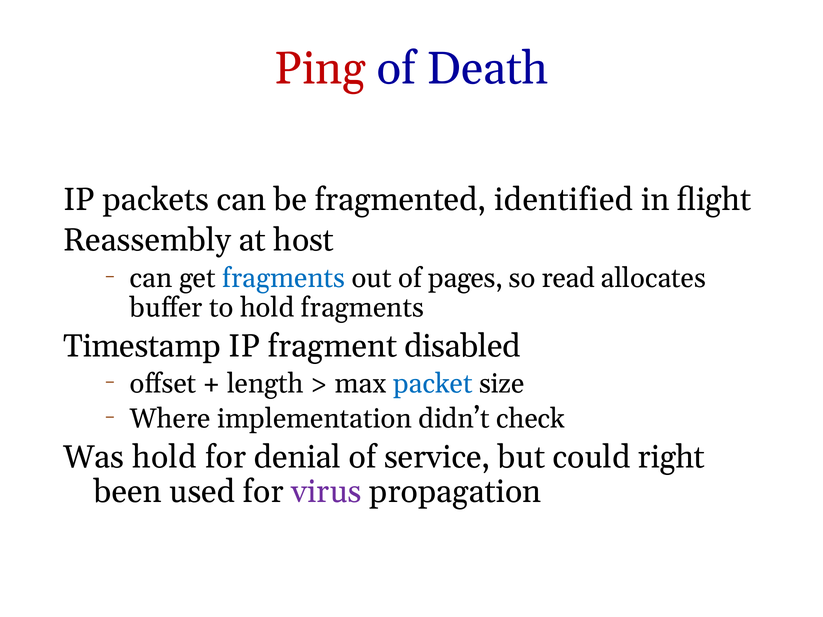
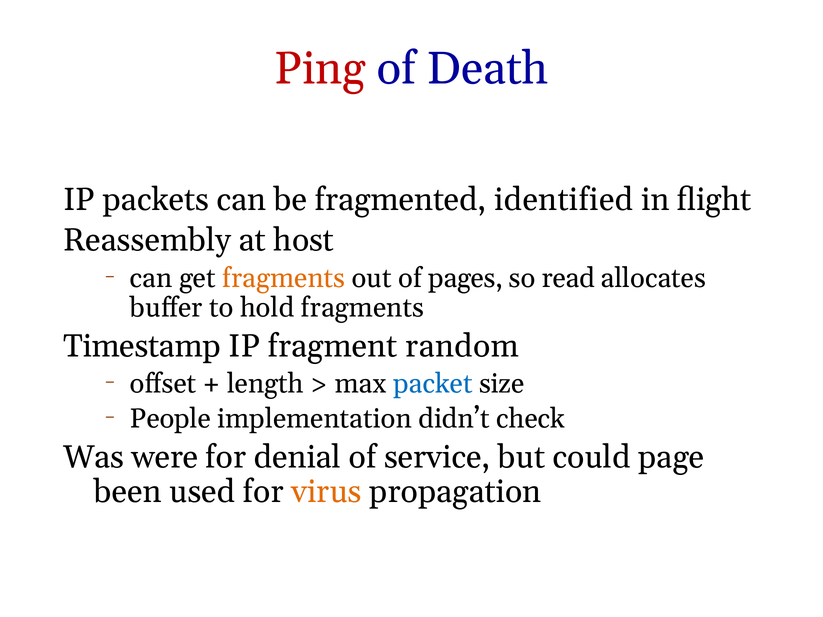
fragments at (284, 278) colour: blue -> orange
disabled: disabled -> random
Where: Where -> People
Was hold: hold -> were
right: right -> page
virus colour: purple -> orange
